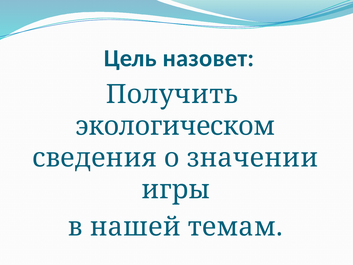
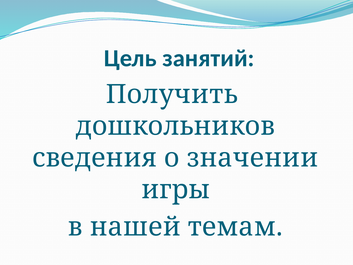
назовет: назовет -> занятий
экологическом: экологическом -> дошкольников
